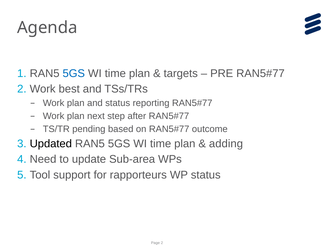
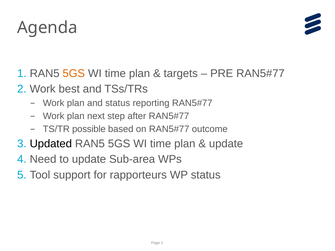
5GS at (74, 73) colour: blue -> orange
pending: pending -> possible
adding at (226, 144): adding -> update
